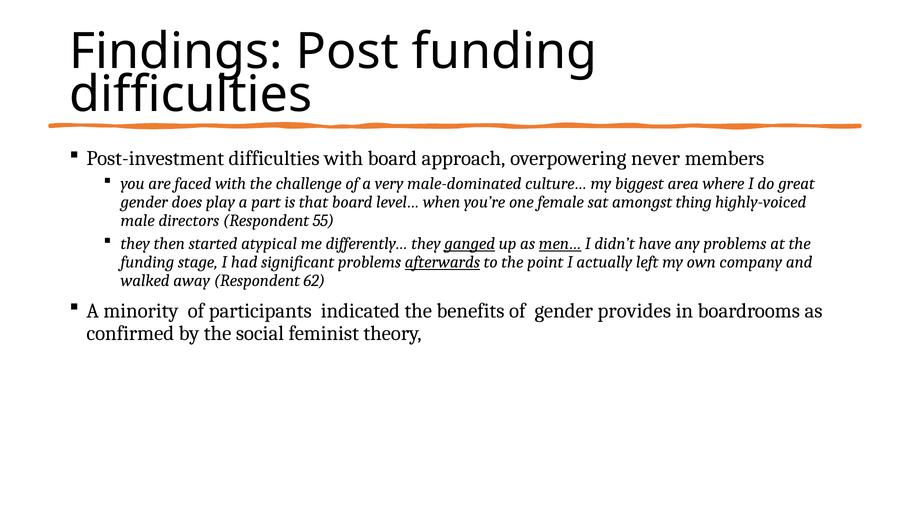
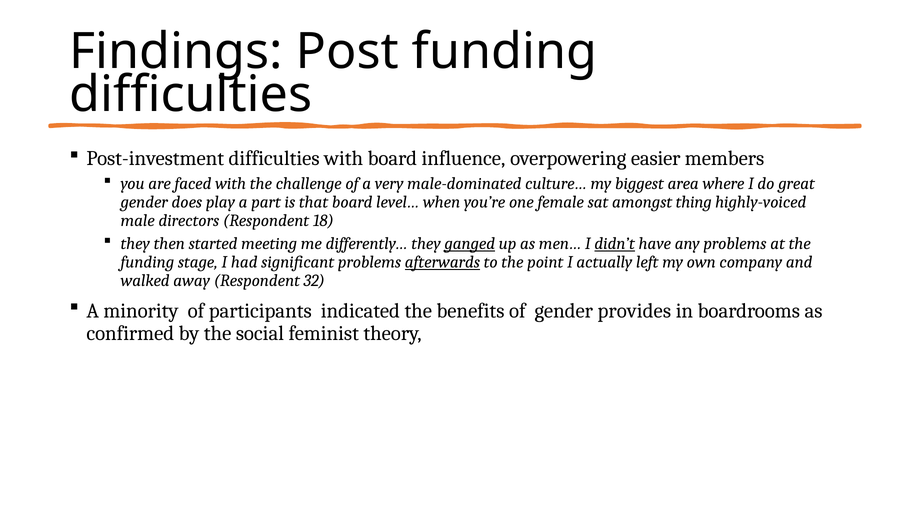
approach: approach -> influence
never: never -> easier
55: 55 -> 18
atypical: atypical -> meeting
men… underline: present -> none
didn’t underline: none -> present
62: 62 -> 32
